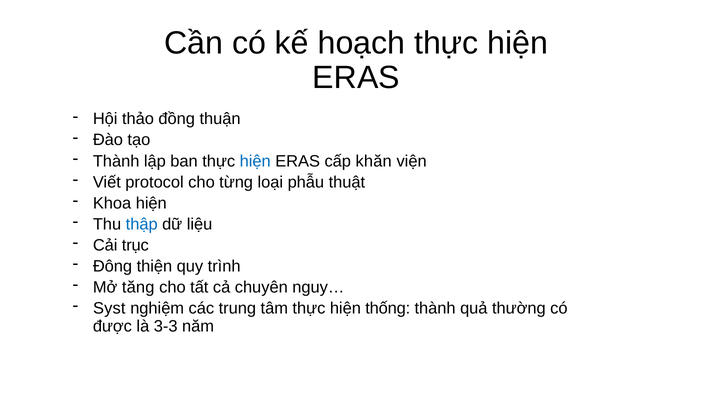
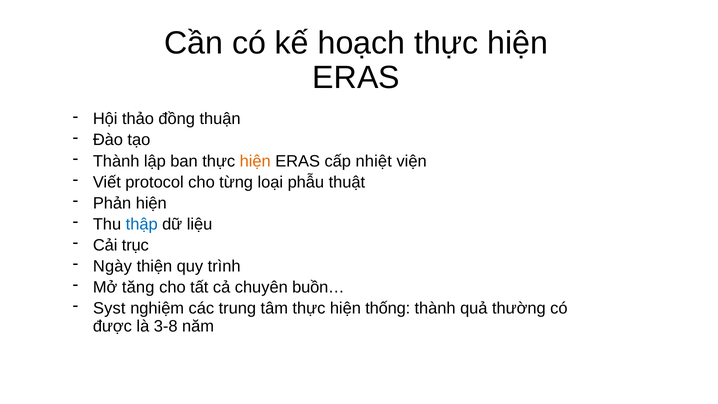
hiện at (255, 161) colour: blue -> orange
khăn: khăn -> nhiệt
Khoa: Khoa -> Phản
Đông: Đông -> Ngày
nguy…: nguy… -> buồn…
3-3: 3-3 -> 3-8
